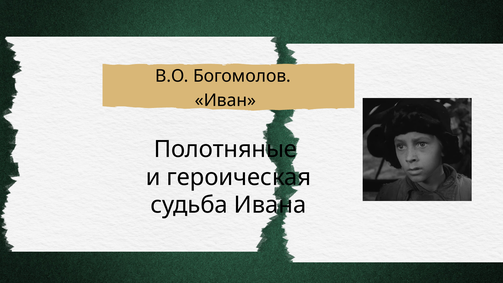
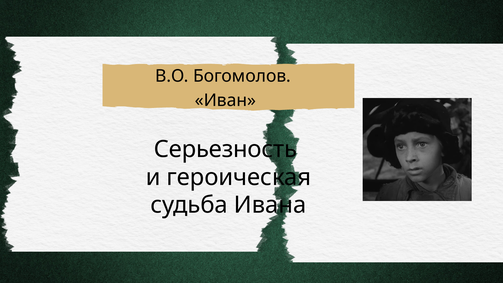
Полотняные: Полотняные -> Серьезность
